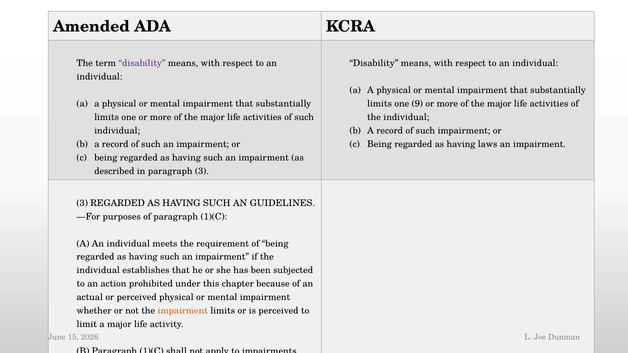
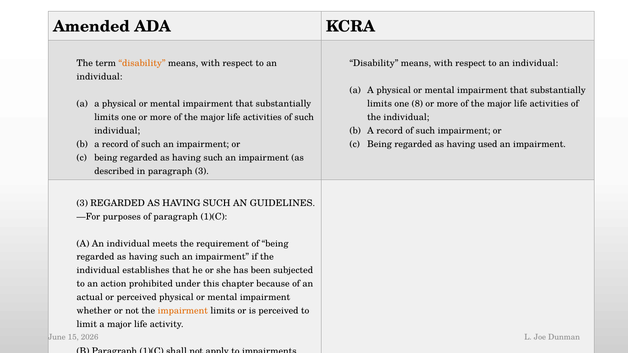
disability at (142, 63) colour: purple -> orange
9: 9 -> 8
laws: laws -> used
